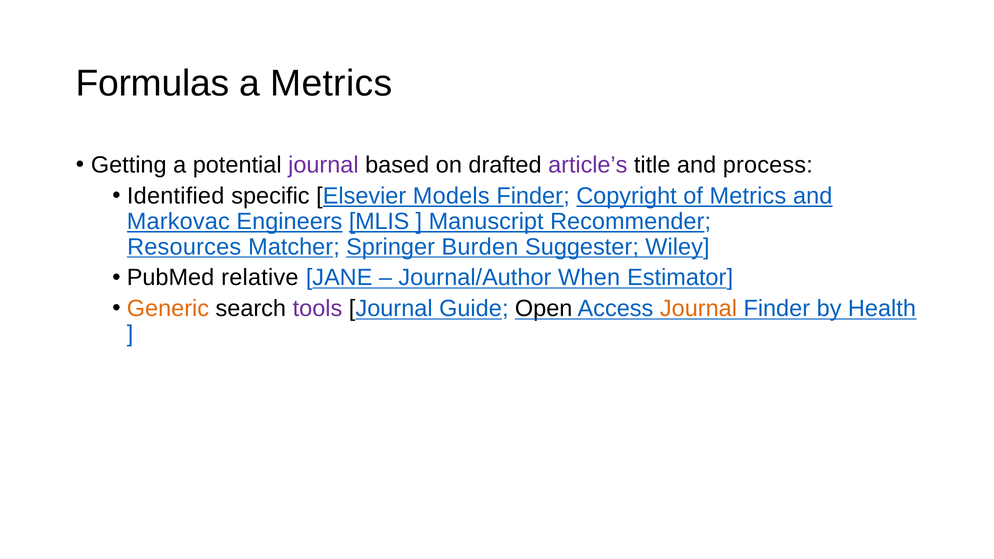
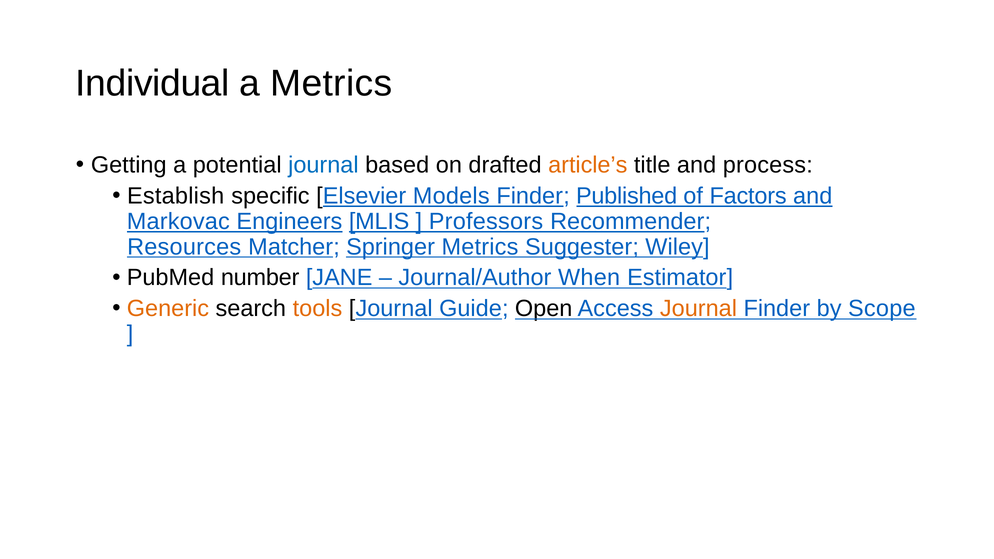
Formulas: Formulas -> Individual
journal at (323, 165) colour: purple -> blue
article’s colour: purple -> orange
Identified: Identified -> Establish
Copyright: Copyright -> Published
of Metrics: Metrics -> Factors
Manuscript: Manuscript -> Professors
Springer Burden: Burden -> Metrics
relative: relative -> number
tools colour: purple -> orange
Health: Health -> Scope
